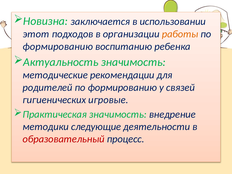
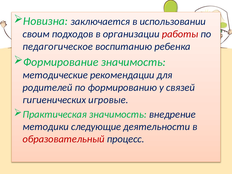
этот: этот -> своим
работы colour: orange -> red
формированию at (58, 46): формированию -> педагогическое
Актуальность: Актуальность -> Формирование
